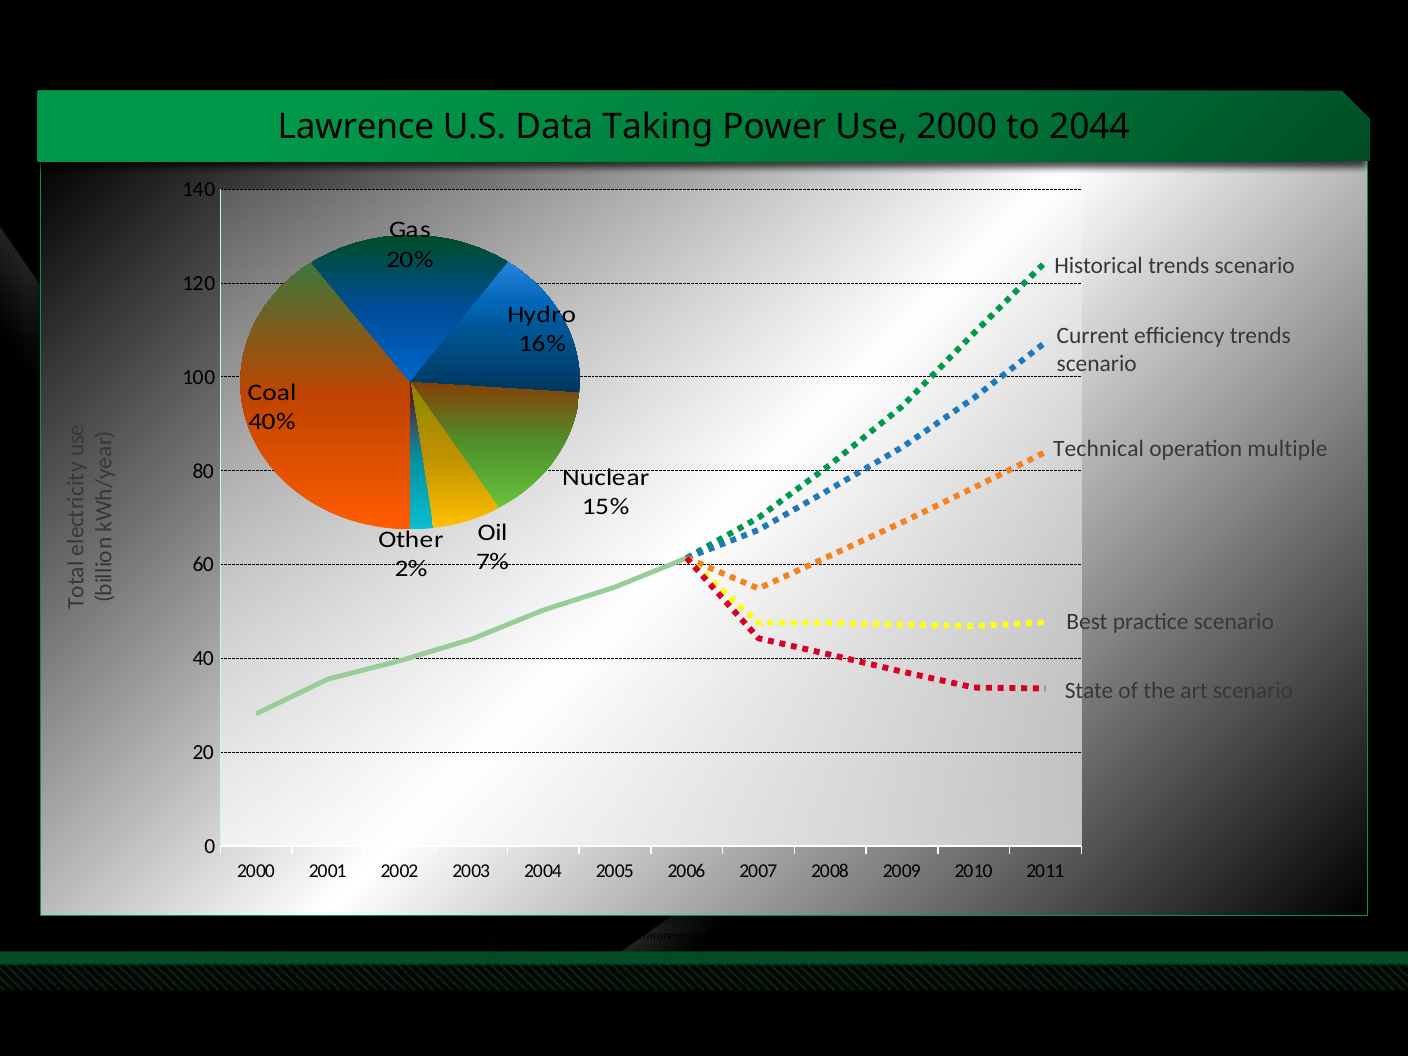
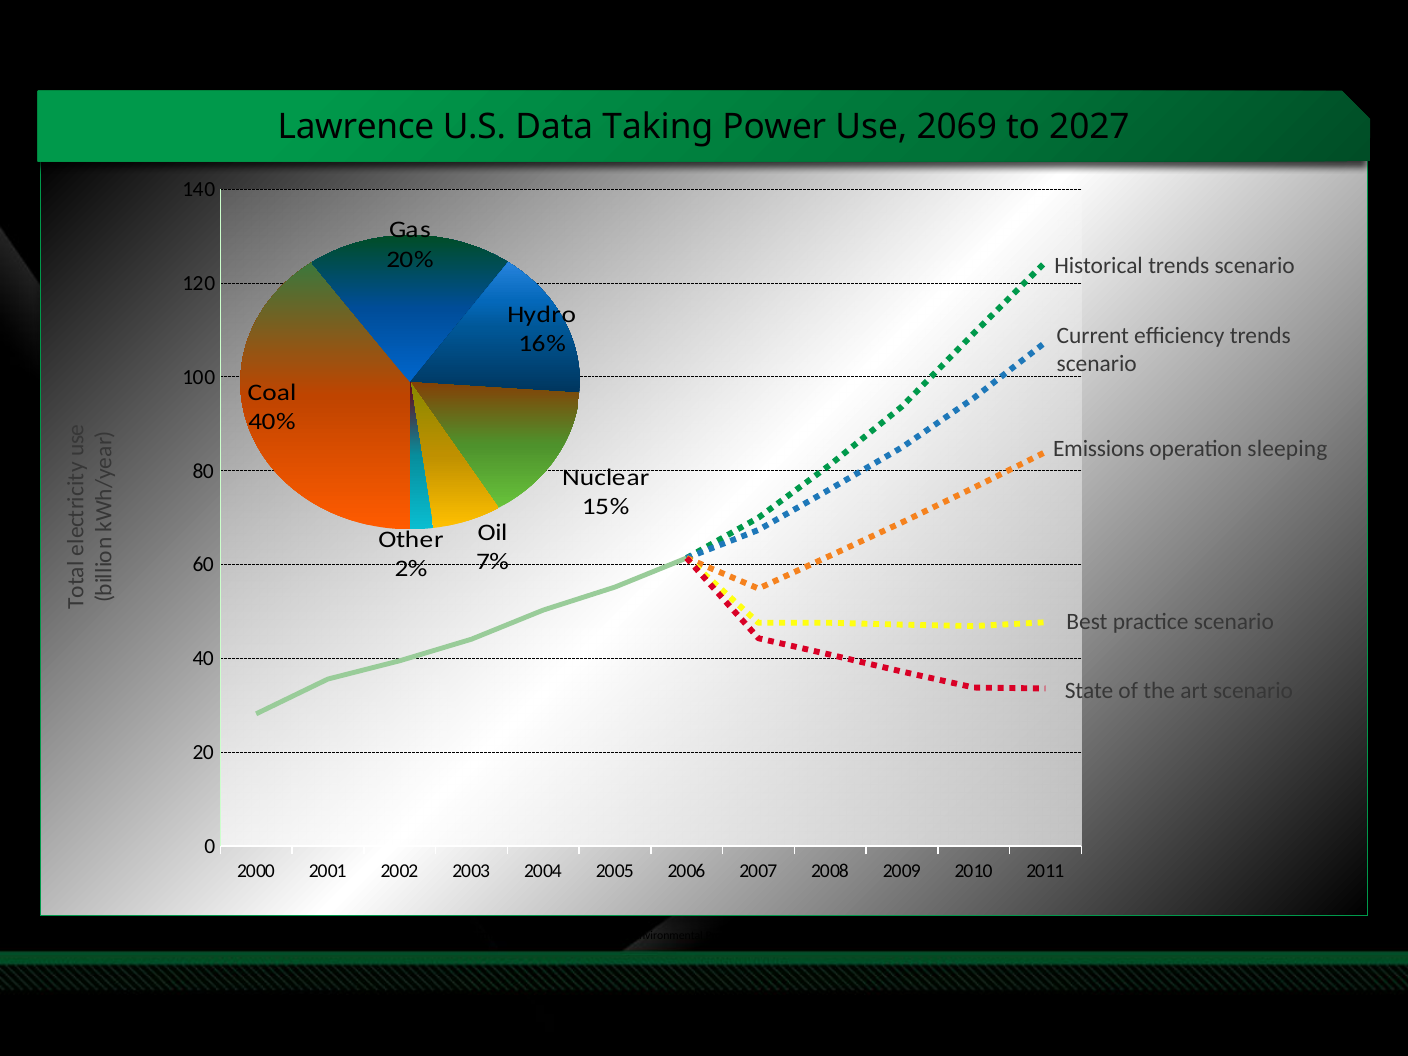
Use 2000: 2000 -> 2069
2044: 2044 -> 2027
Technical: Technical -> Emissions
multiple: multiple -> sleeping
